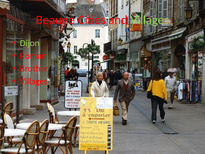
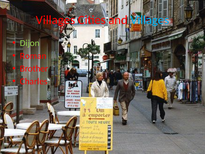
Beaune at (55, 20): Beaune -> Villages
Villages at (150, 20) colour: light green -> light blue
Villages at (34, 81): Villages -> Charles
